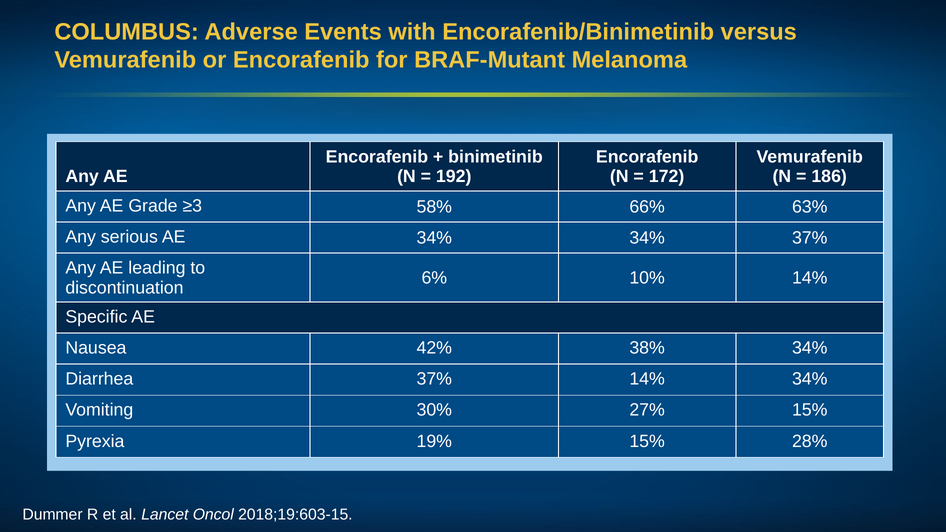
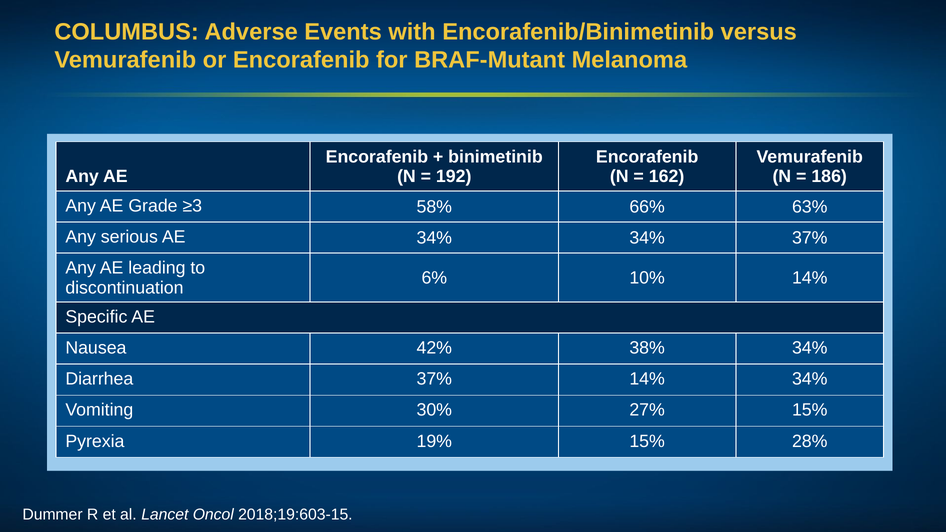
172: 172 -> 162
